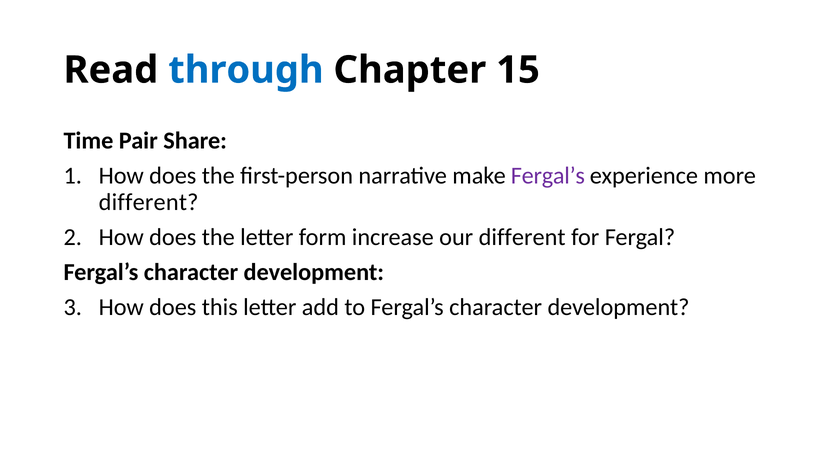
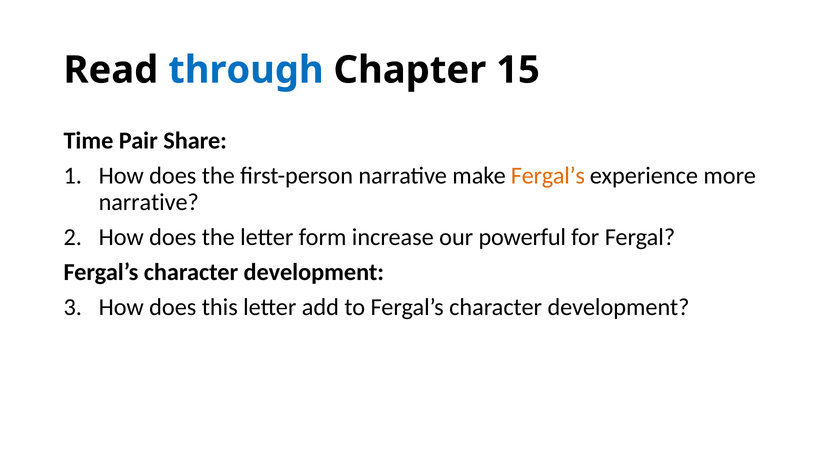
Fergal’s at (548, 176) colour: purple -> orange
different at (149, 202): different -> narrative
our different: different -> powerful
